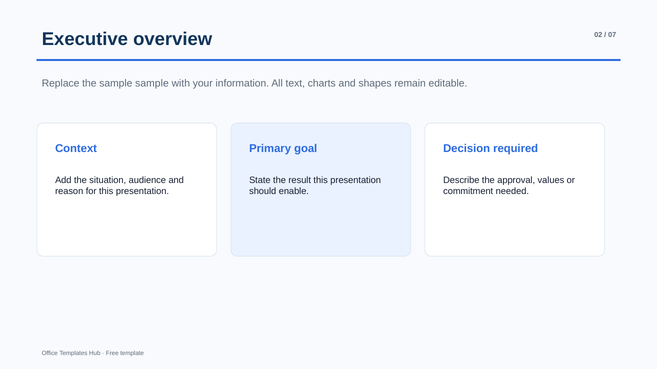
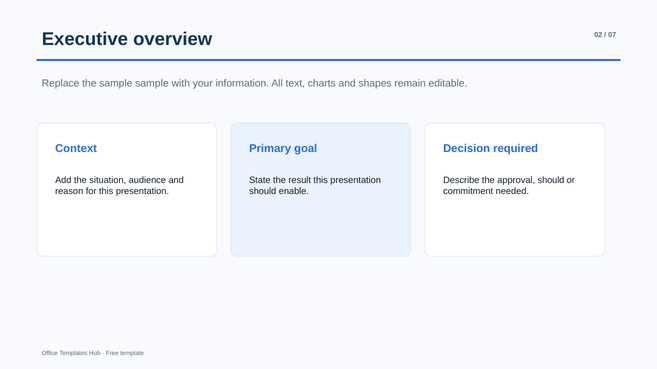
approval values: values -> should
